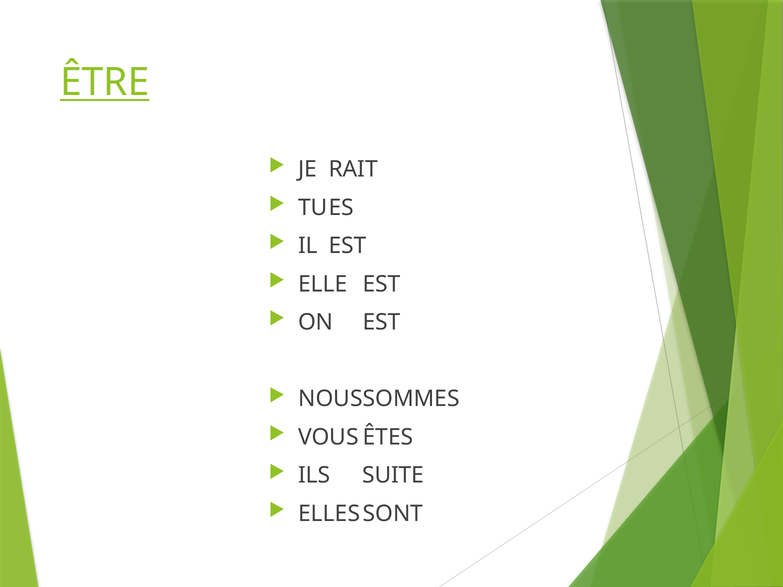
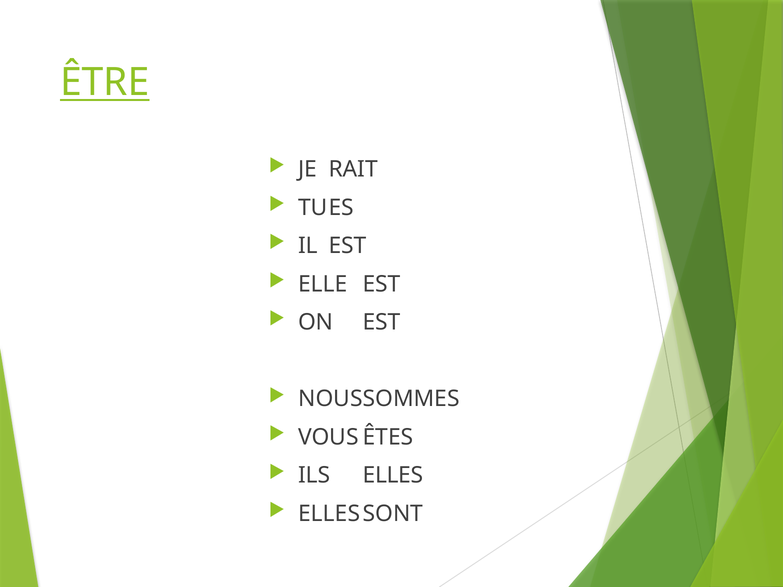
SUITE: SUITE -> ELLES
